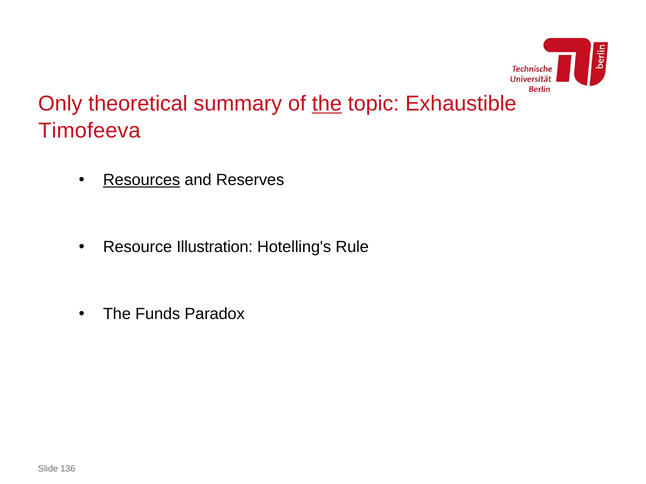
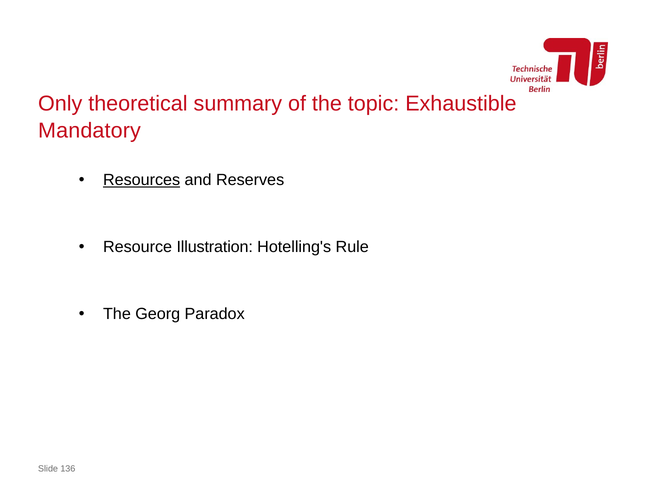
the at (327, 104) underline: present -> none
Timofeeva: Timofeeva -> Mandatory
Funds: Funds -> Georg
